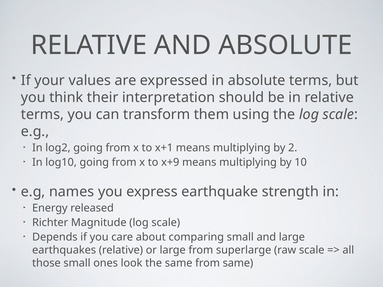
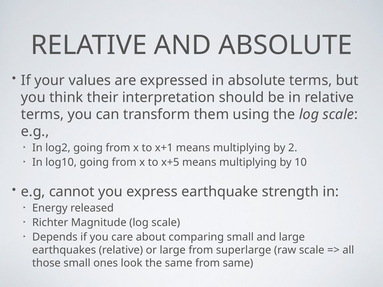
x+9: x+9 -> x+5
names: names -> cannot
